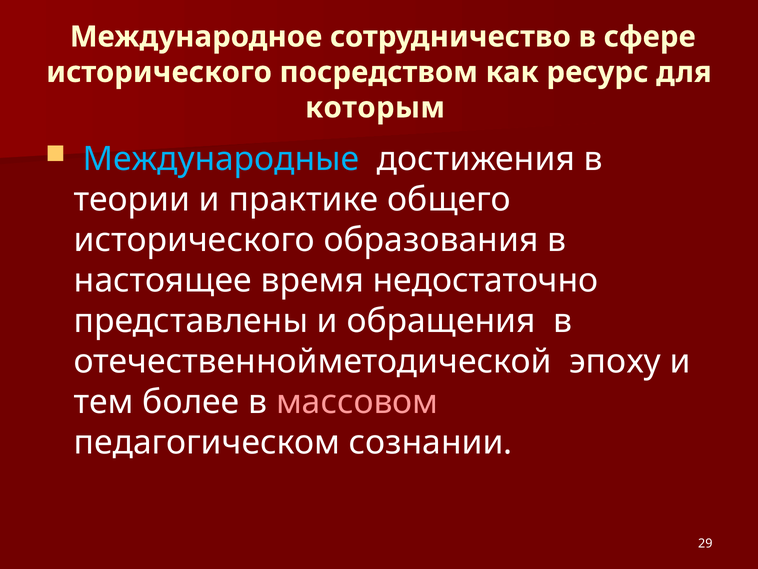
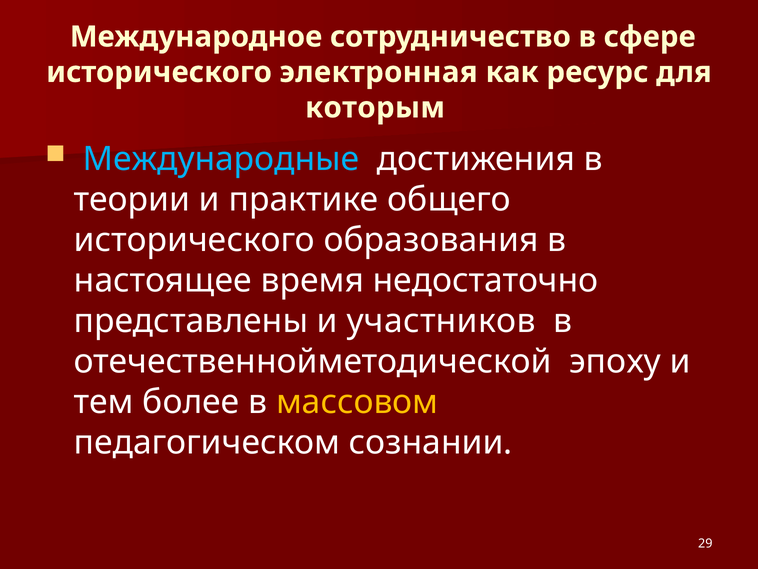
посредством: посредством -> электронная
обращения: обращения -> участников
массовом colour: pink -> yellow
